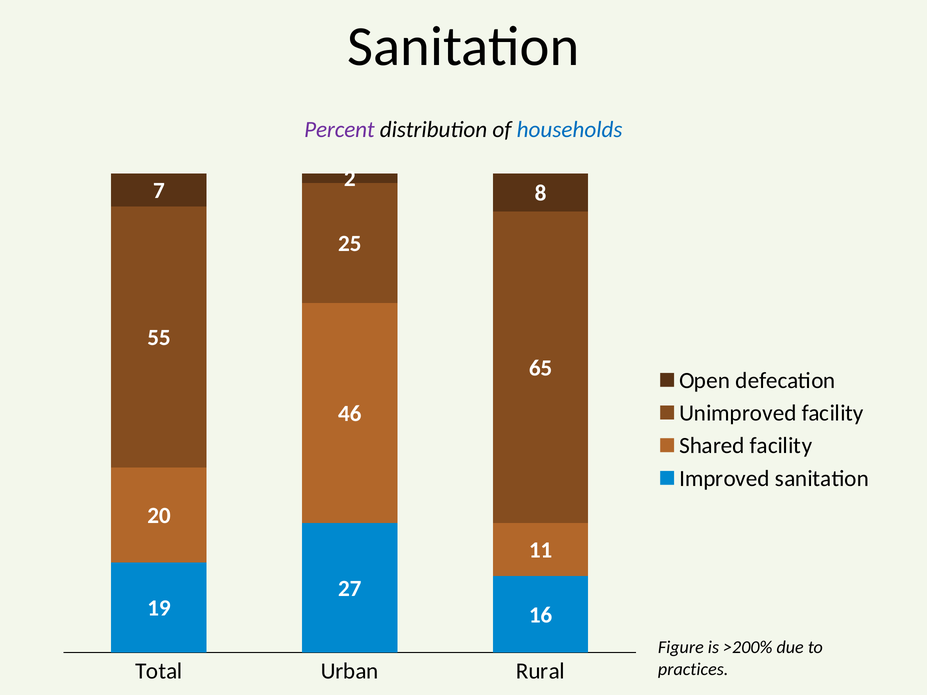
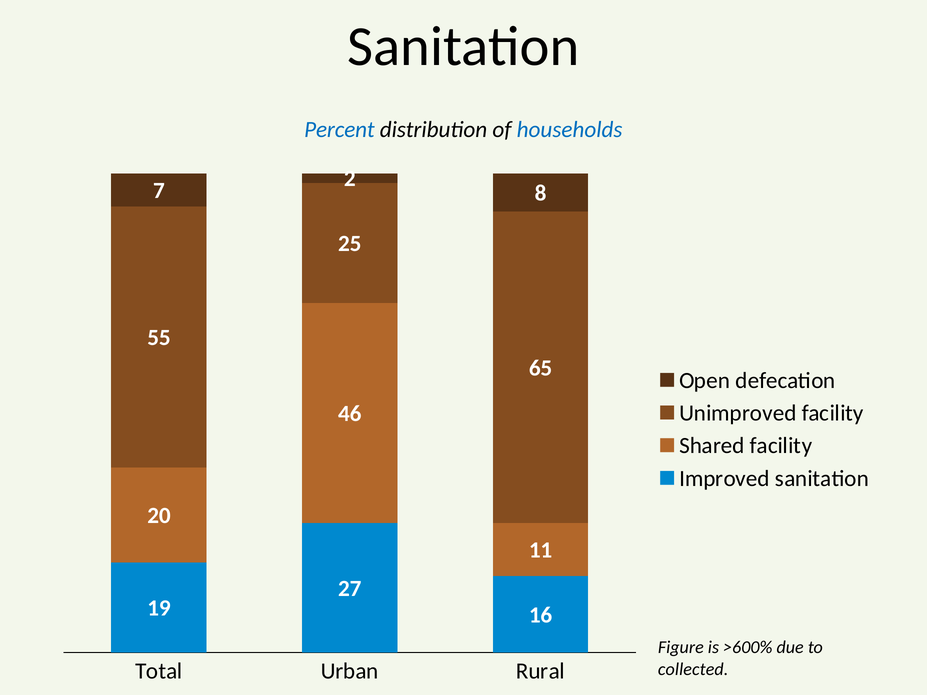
Percent colour: purple -> blue
>200%: >200% -> >600%
practices: practices -> collected
